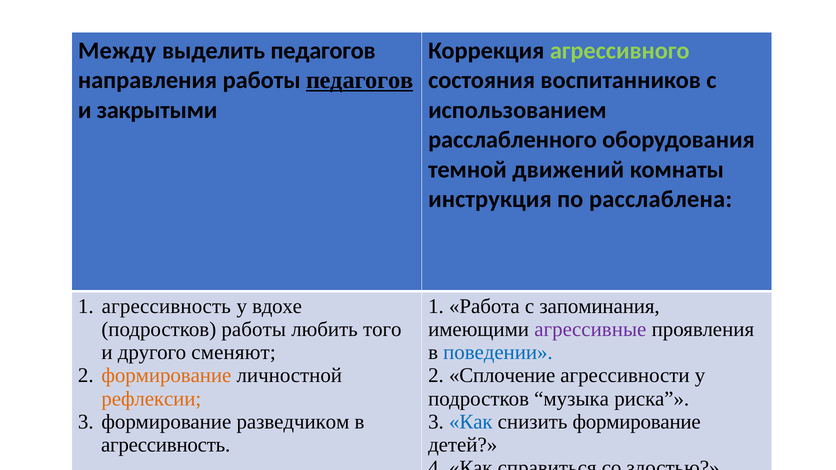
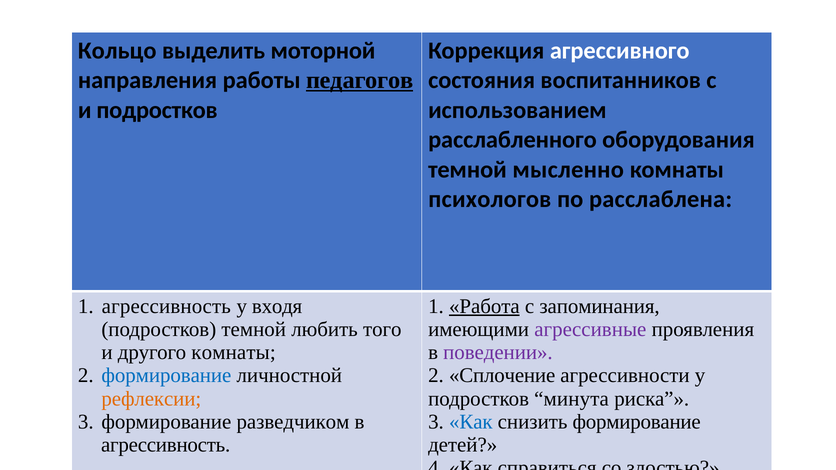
Между: Между -> Кольцо
выделить педагогов: педагогов -> моторной
агрессивного colour: light green -> white
и закрытыми: закрытыми -> подростков
движений: движений -> мысленно
инструкция: инструкция -> психологов
вдохе: вдохе -> входя
Работа underline: none -> present
подростков работы: работы -> темной
другого сменяют: сменяют -> комнаты
поведении colour: blue -> purple
формирование at (166, 376) colour: orange -> blue
музыка: музыка -> минута
